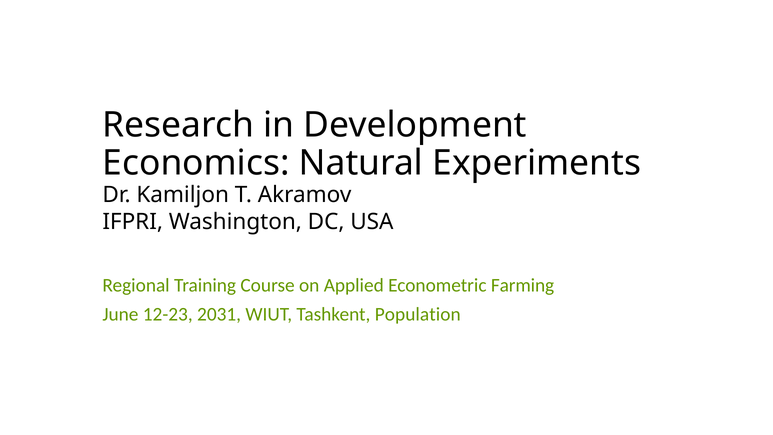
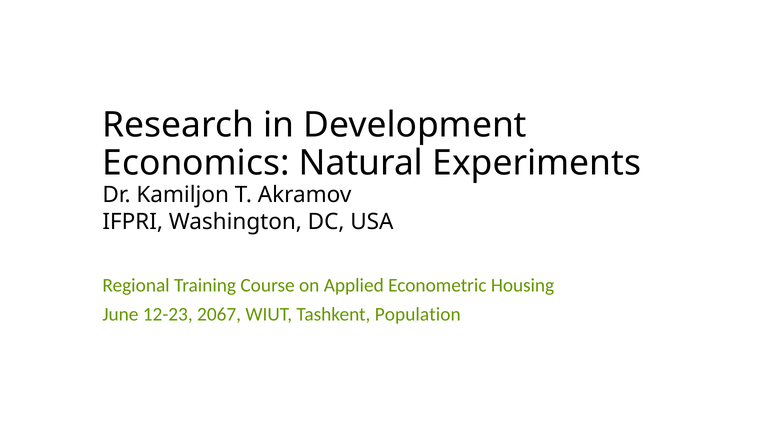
Farming: Farming -> Housing
2031: 2031 -> 2067
